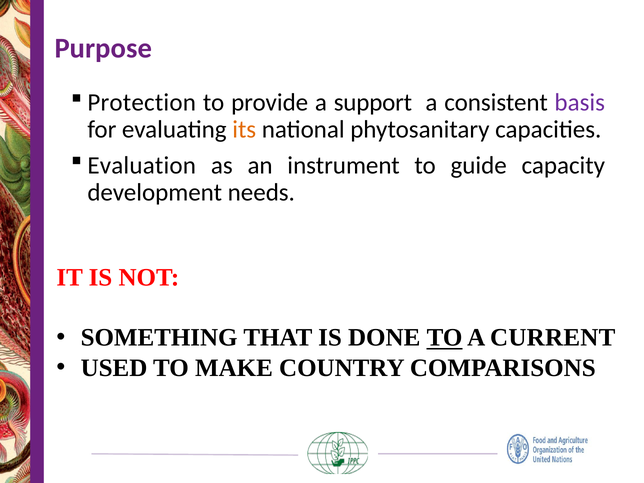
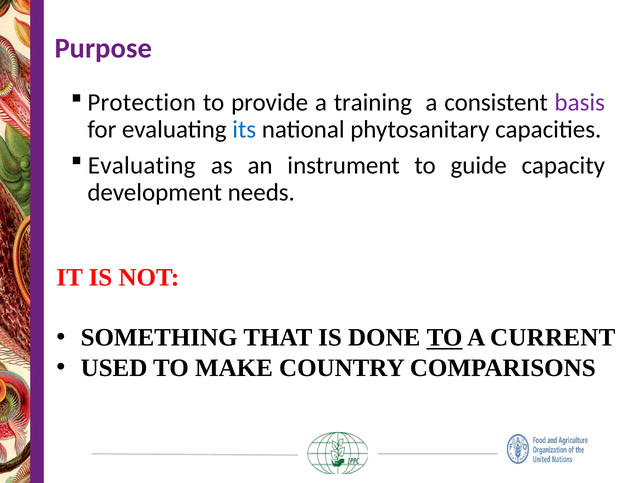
support: support -> training
its colour: orange -> blue
Evaluation at (142, 165): Evaluation -> Evaluating
